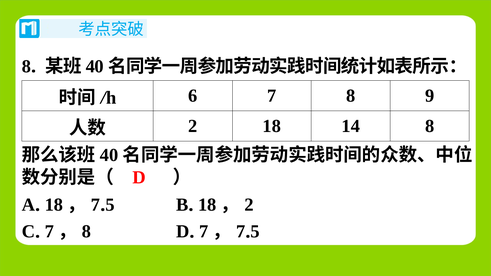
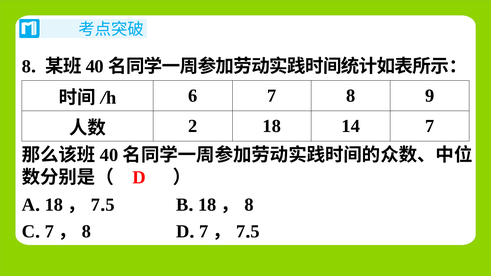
14 8: 8 -> 7
2 at (249, 205): 2 -> 8
